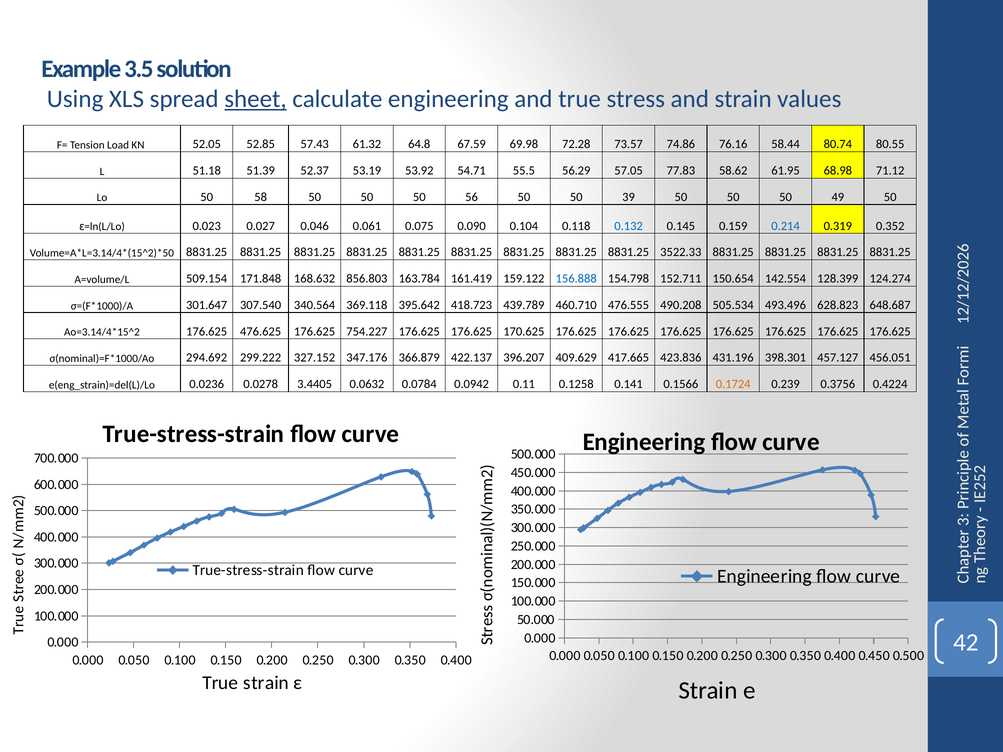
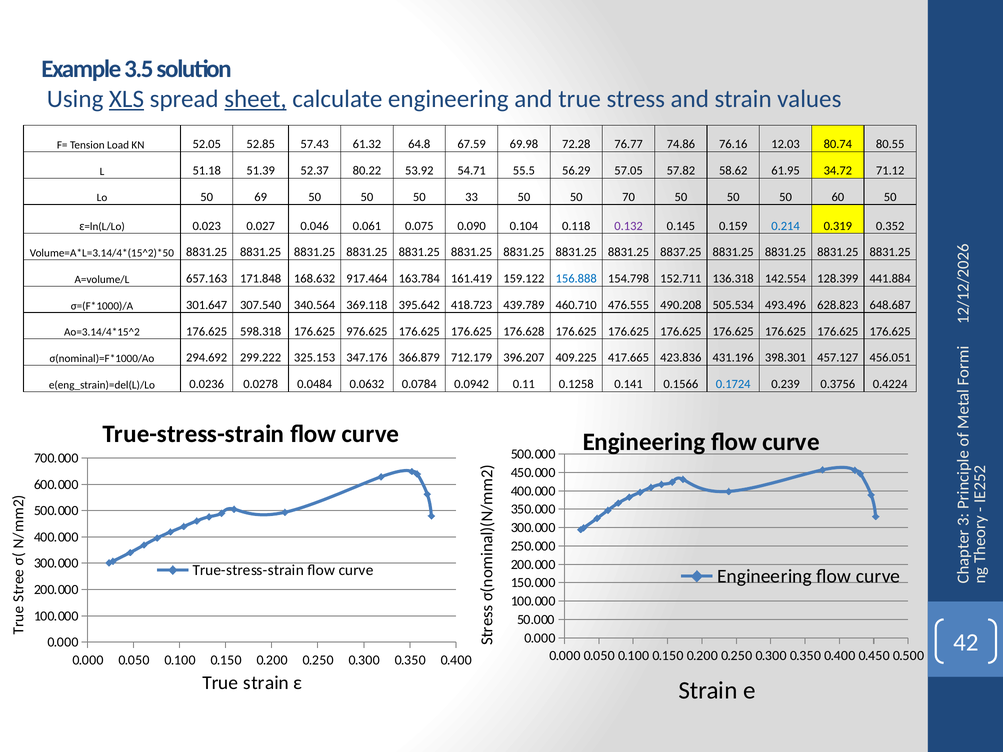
XLS underline: none -> present
73.57: 73.57 -> 76.77
58.44: 58.44 -> 12.03
53.19: 53.19 -> 80.22
77.83: 77.83 -> 57.82
68.98: 68.98 -> 34.72
58: 58 -> 69
56: 56 -> 33
39: 39 -> 70
49: 49 -> 60
0.132 colour: blue -> purple
3522.33: 3522.33 -> 8837.25
509.154: 509.154 -> 657.163
856.803: 856.803 -> 917.464
150.654: 150.654 -> 136.318
124.274: 124.274 -> 441.884
476.625: 476.625 -> 598.318
754.227: 754.227 -> 976.625
170.625: 170.625 -> 176.628
327.152: 327.152 -> 325.153
422.137: 422.137 -> 712.179
409.629: 409.629 -> 409.225
3.4405: 3.4405 -> 0.0484
0.1724 colour: orange -> blue
